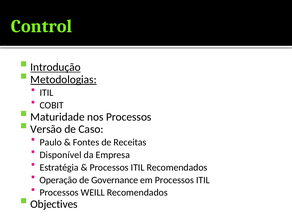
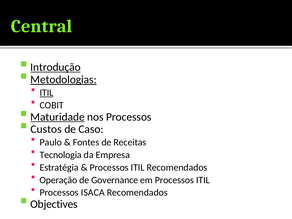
Control: Control -> Central
ITIL at (47, 93) underline: none -> present
Maturidade underline: none -> present
Versão: Versão -> Custos
Disponível: Disponível -> Tecnologia
WEILL: WEILL -> ISACA
